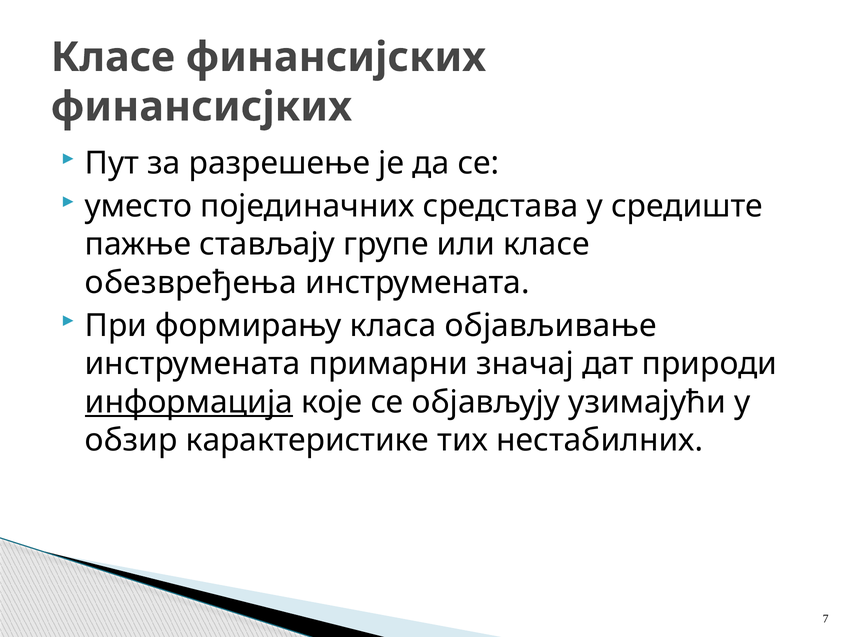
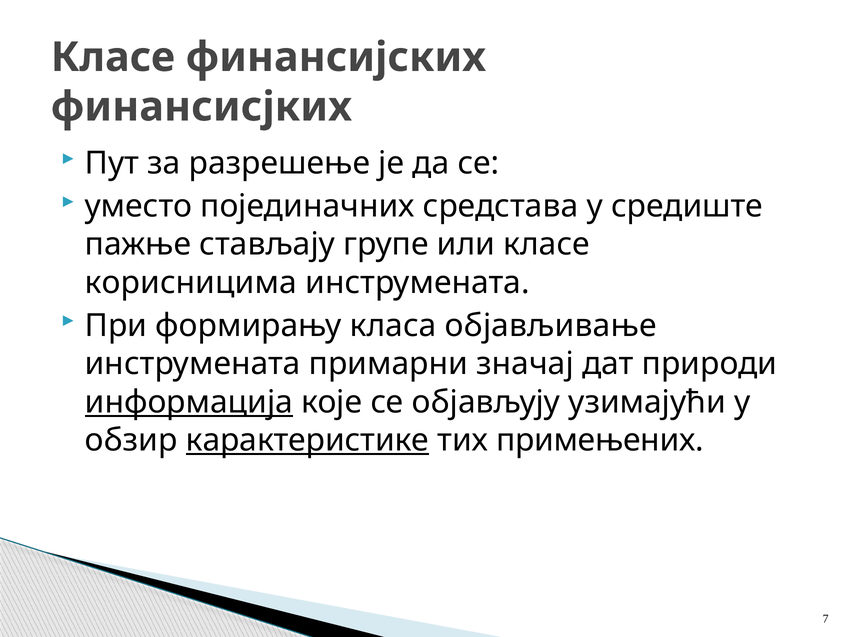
обезвређења: обезвређења -> корисницима
карактеристике underline: none -> present
нестабилних: нестабилних -> примењених
